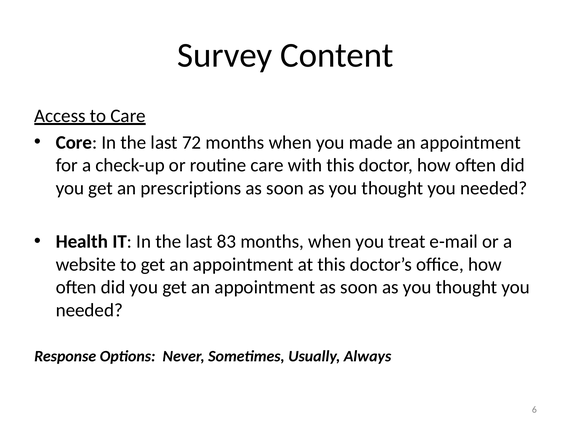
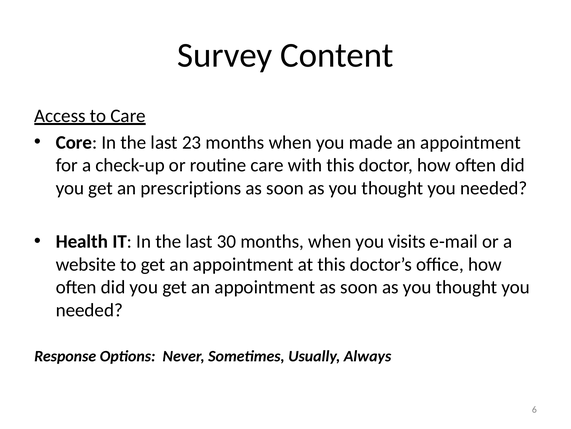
72: 72 -> 23
83: 83 -> 30
treat: treat -> visits
